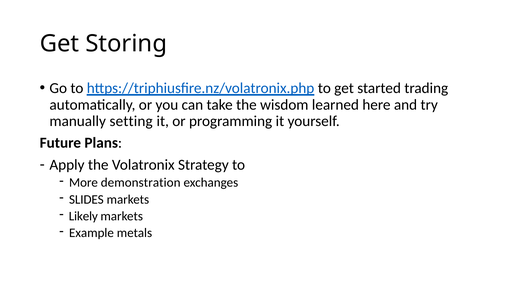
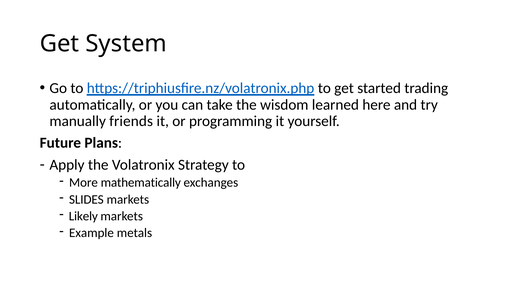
Storing: Storing -> System
setting: setting -> friends
demonstration: demonstration -> mathematically
